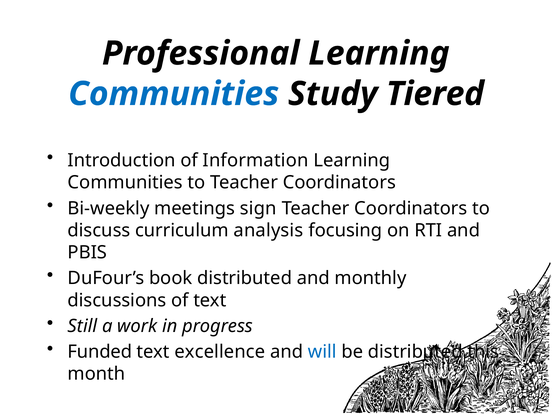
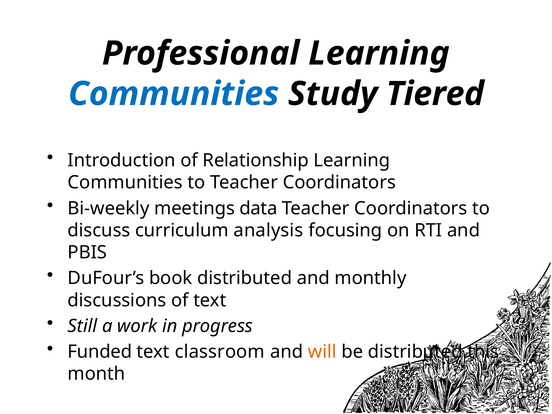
Information: Information -> Relationship
sign: sign -> data
excellence: excellence -> classroom
will colour: blue -> orange
